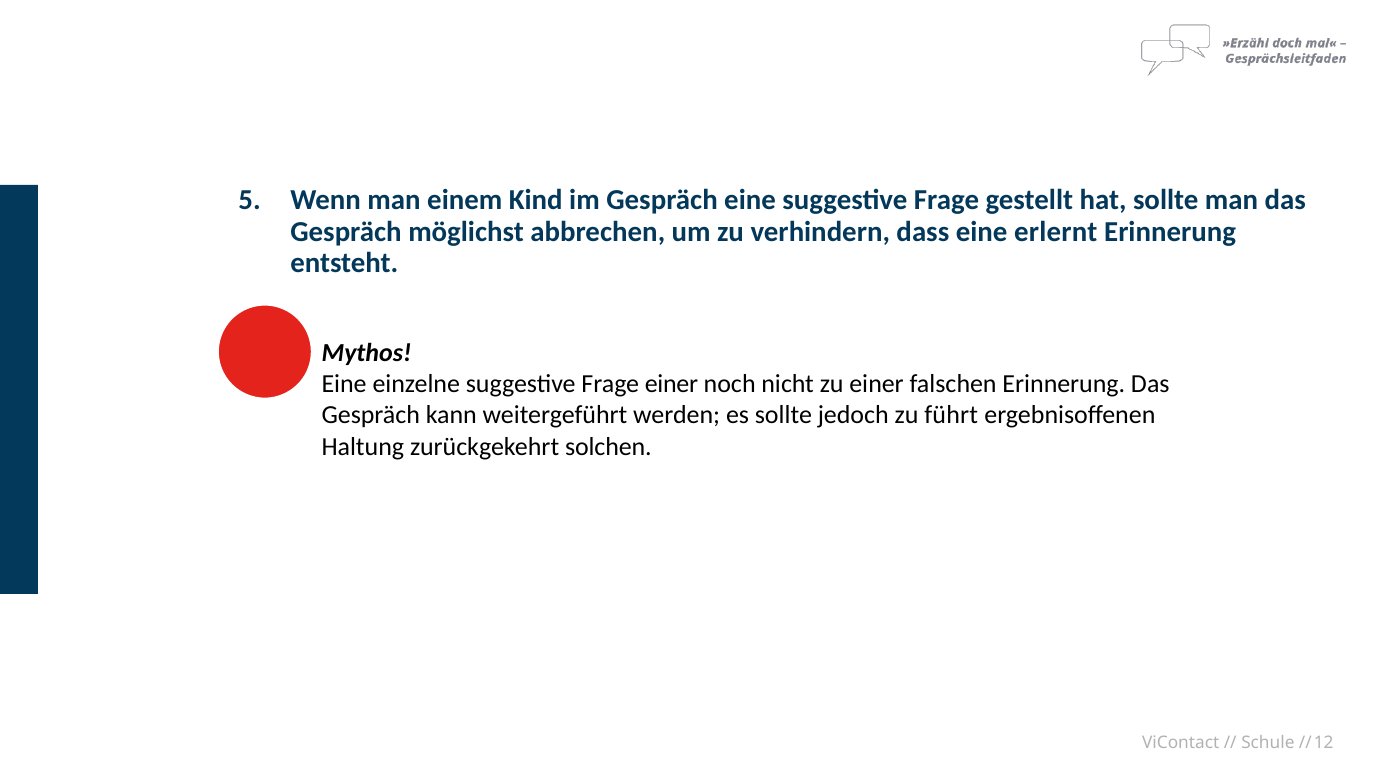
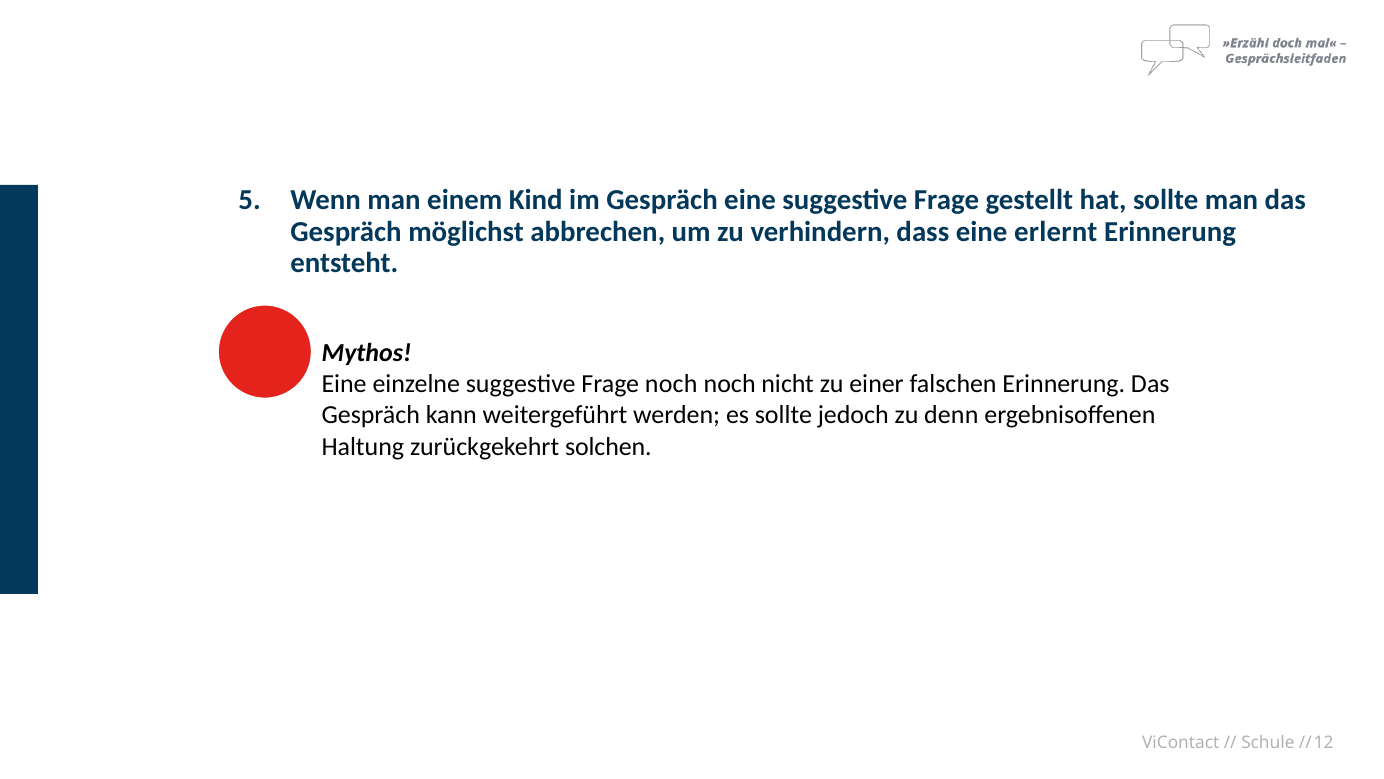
Frage einer: einer -> noch
führt: führt -> denn
